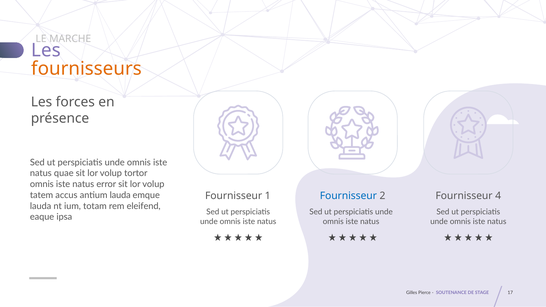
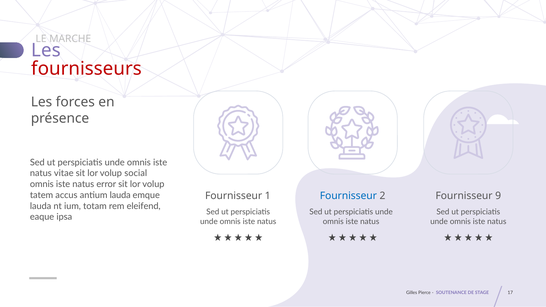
fournisseurs colour: orange -> red
quae: quae -> vitae
tortor: tortor -> social
4: 4 -> 9
